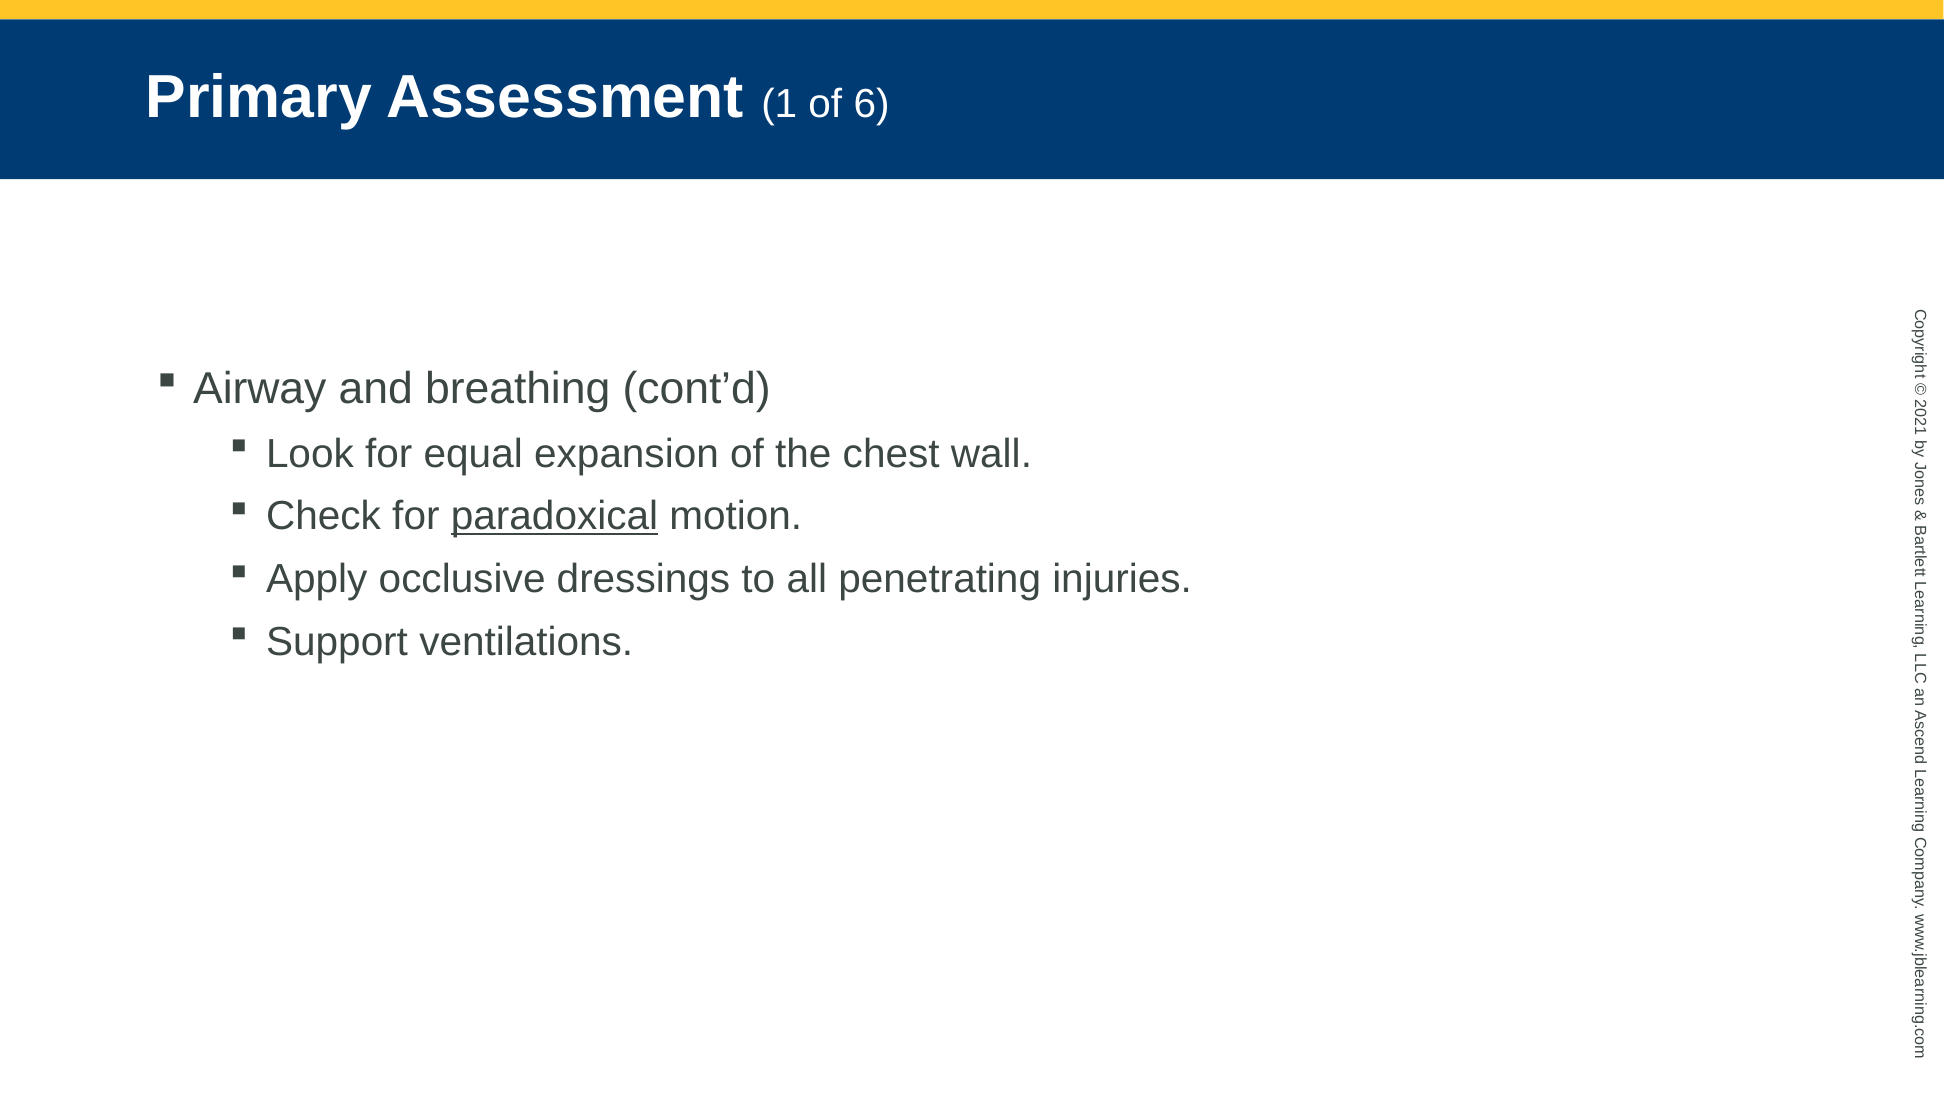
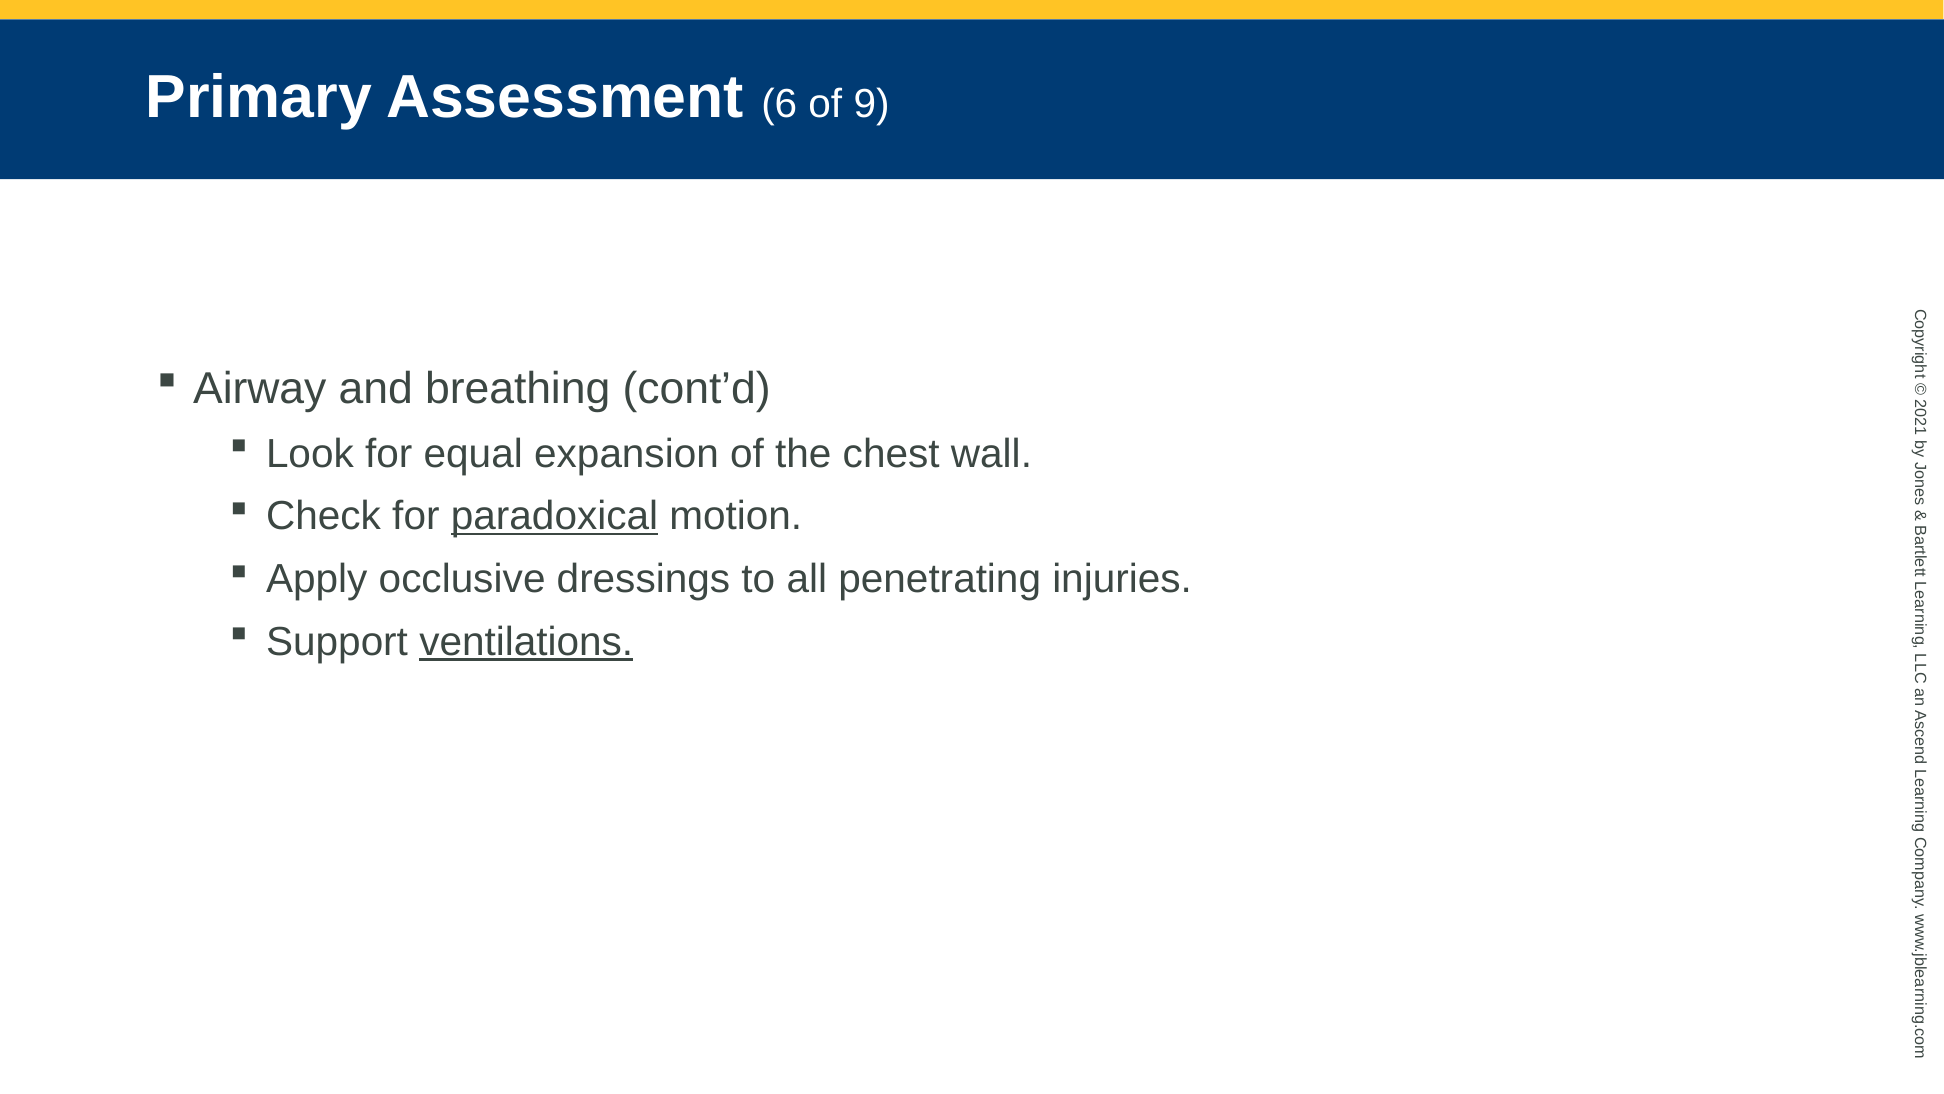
Assessment 1: 1 -> 6
6: 6 -> 9
ventilations underline: none -> present
